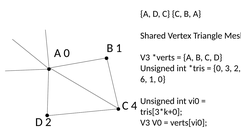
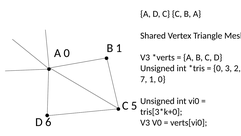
6: 6 -> 7
4: 4 -> 5
D 2: 2 -> 6
